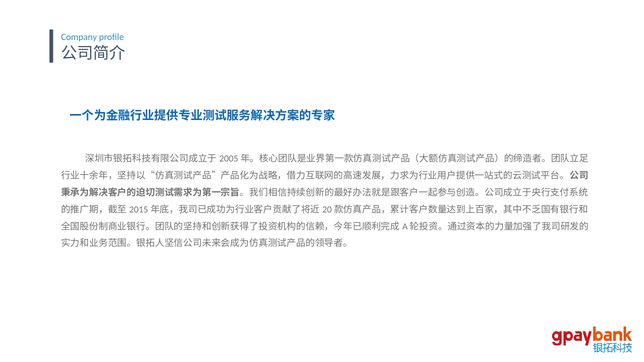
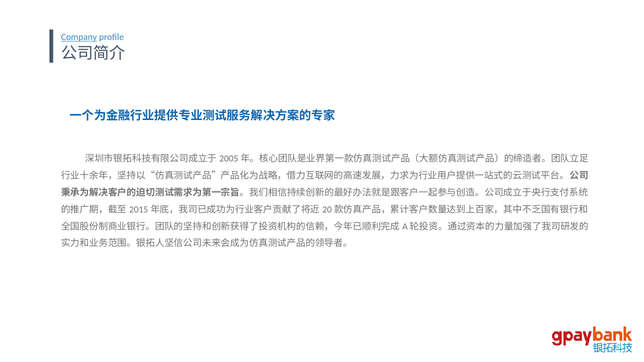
Company underline: none -> present
